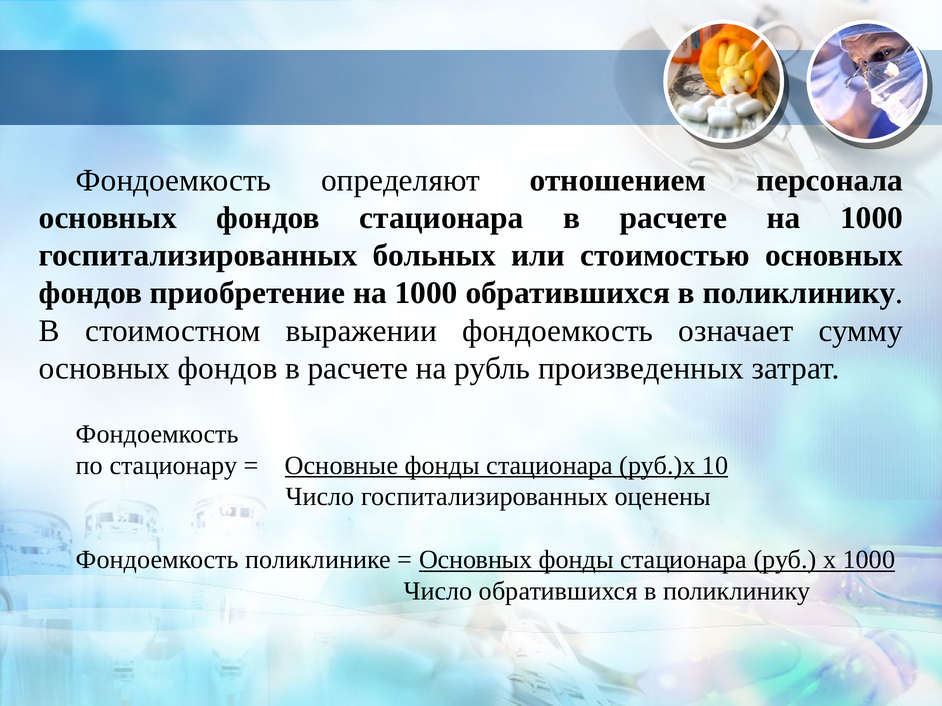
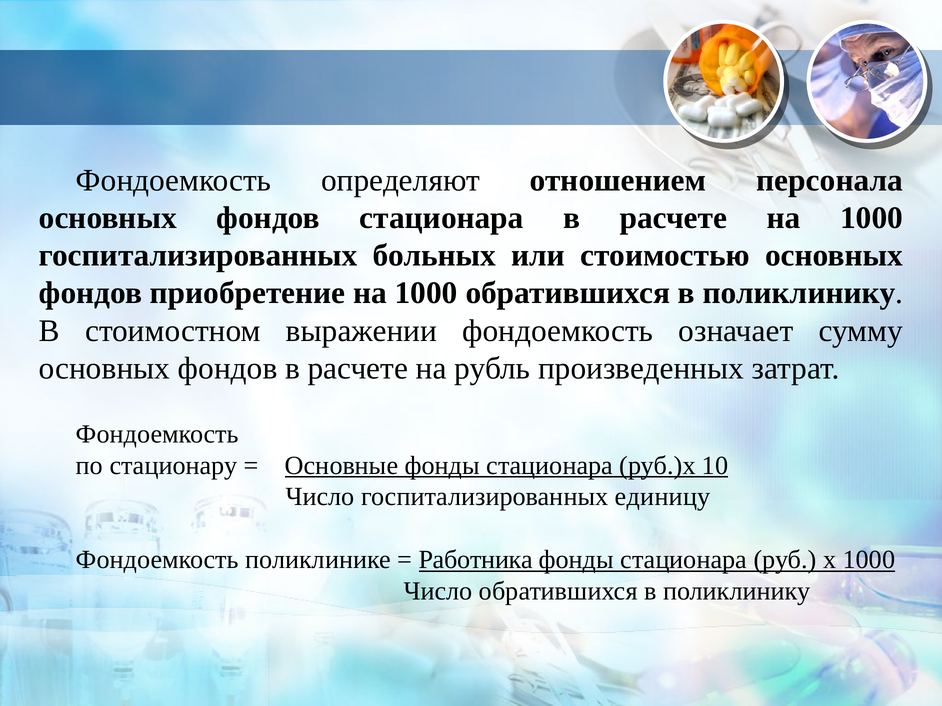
оценены: оценены -> единицу
Основных at (476, 560): Основных -> Работника
